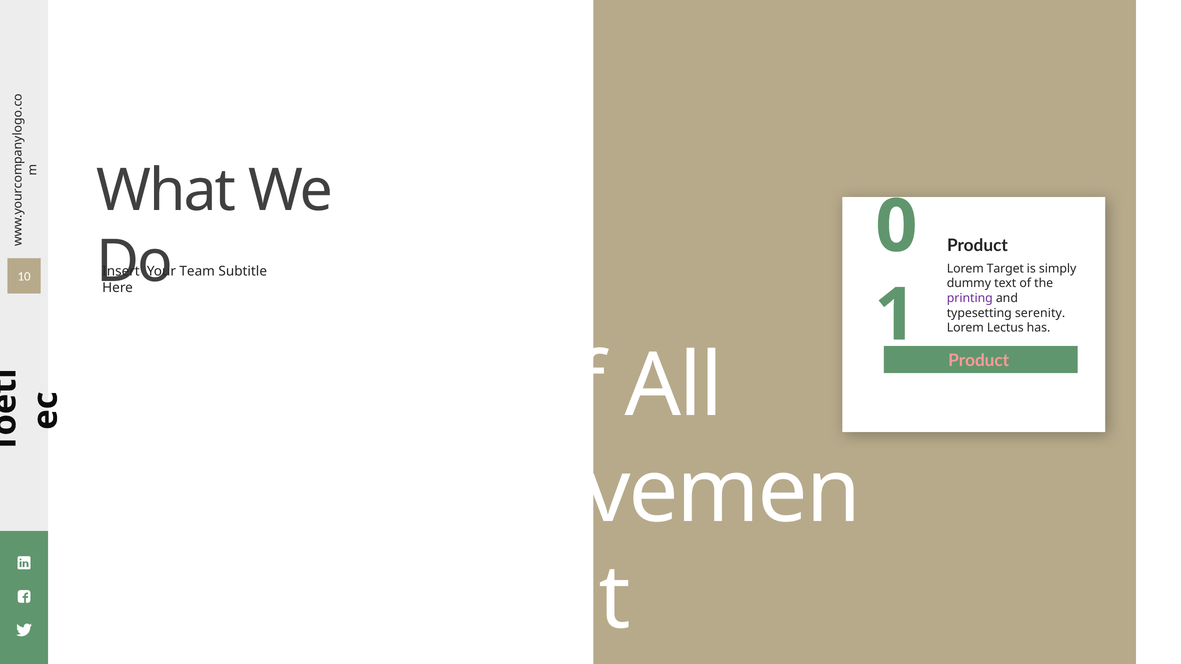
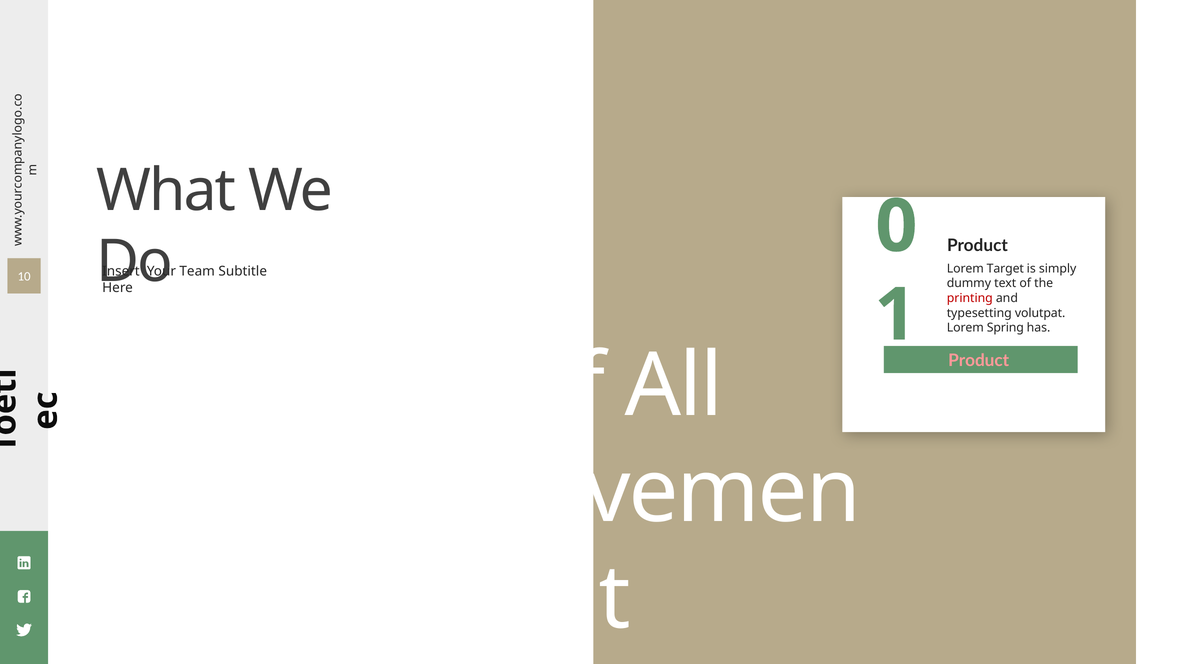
printing colour: purple -> red
serenity: serenity -> volutpat
Lectus: Lectus -> Spring
